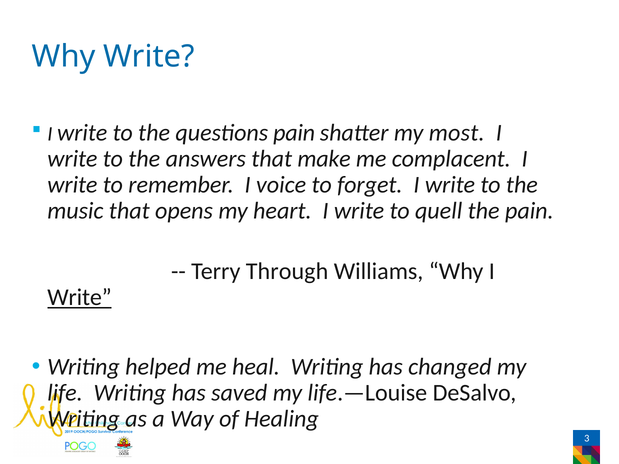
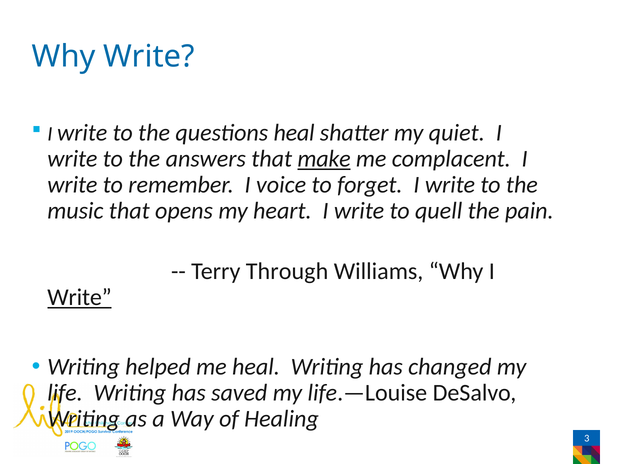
questions pain: pain -> heal
most: most -> quiet
make underline: none -> present
